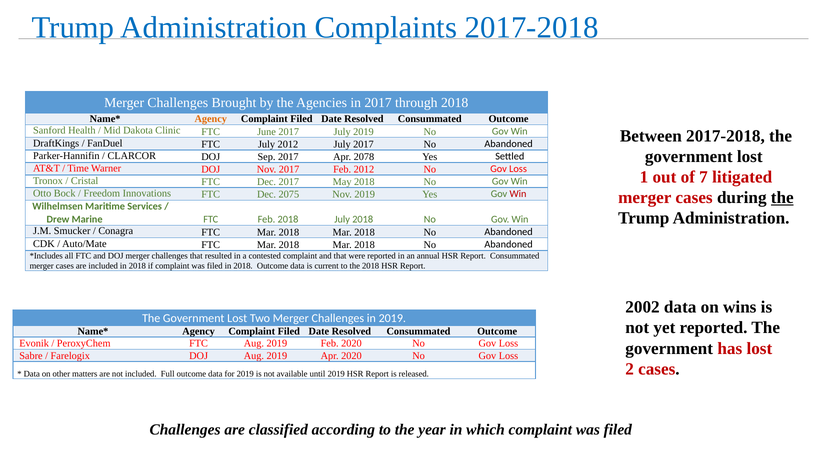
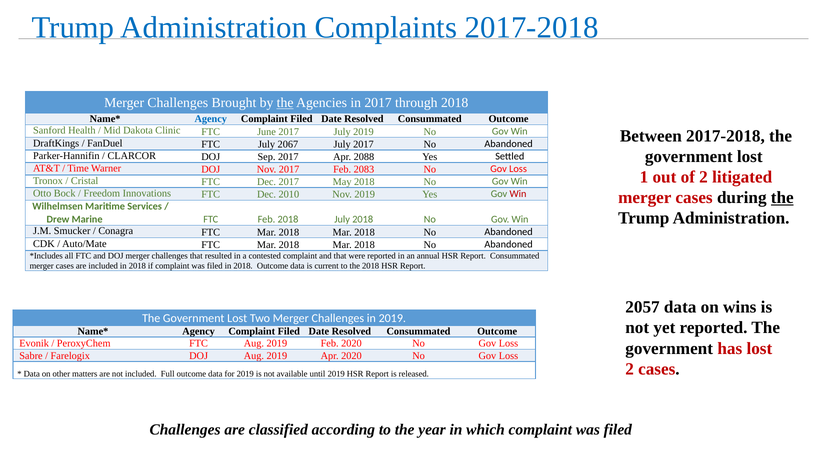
the at (285, 103) underline: none -> present
Agency at (211, 119) colour: orange -> blue
July 2012: 2012 -> 2067
2078: 2078 -> 2088
Feb 2012: 2012 -> 2083
of 7: 7 -> 2
2075: 2075 -> 2010
2002: 2002 -> 2057
